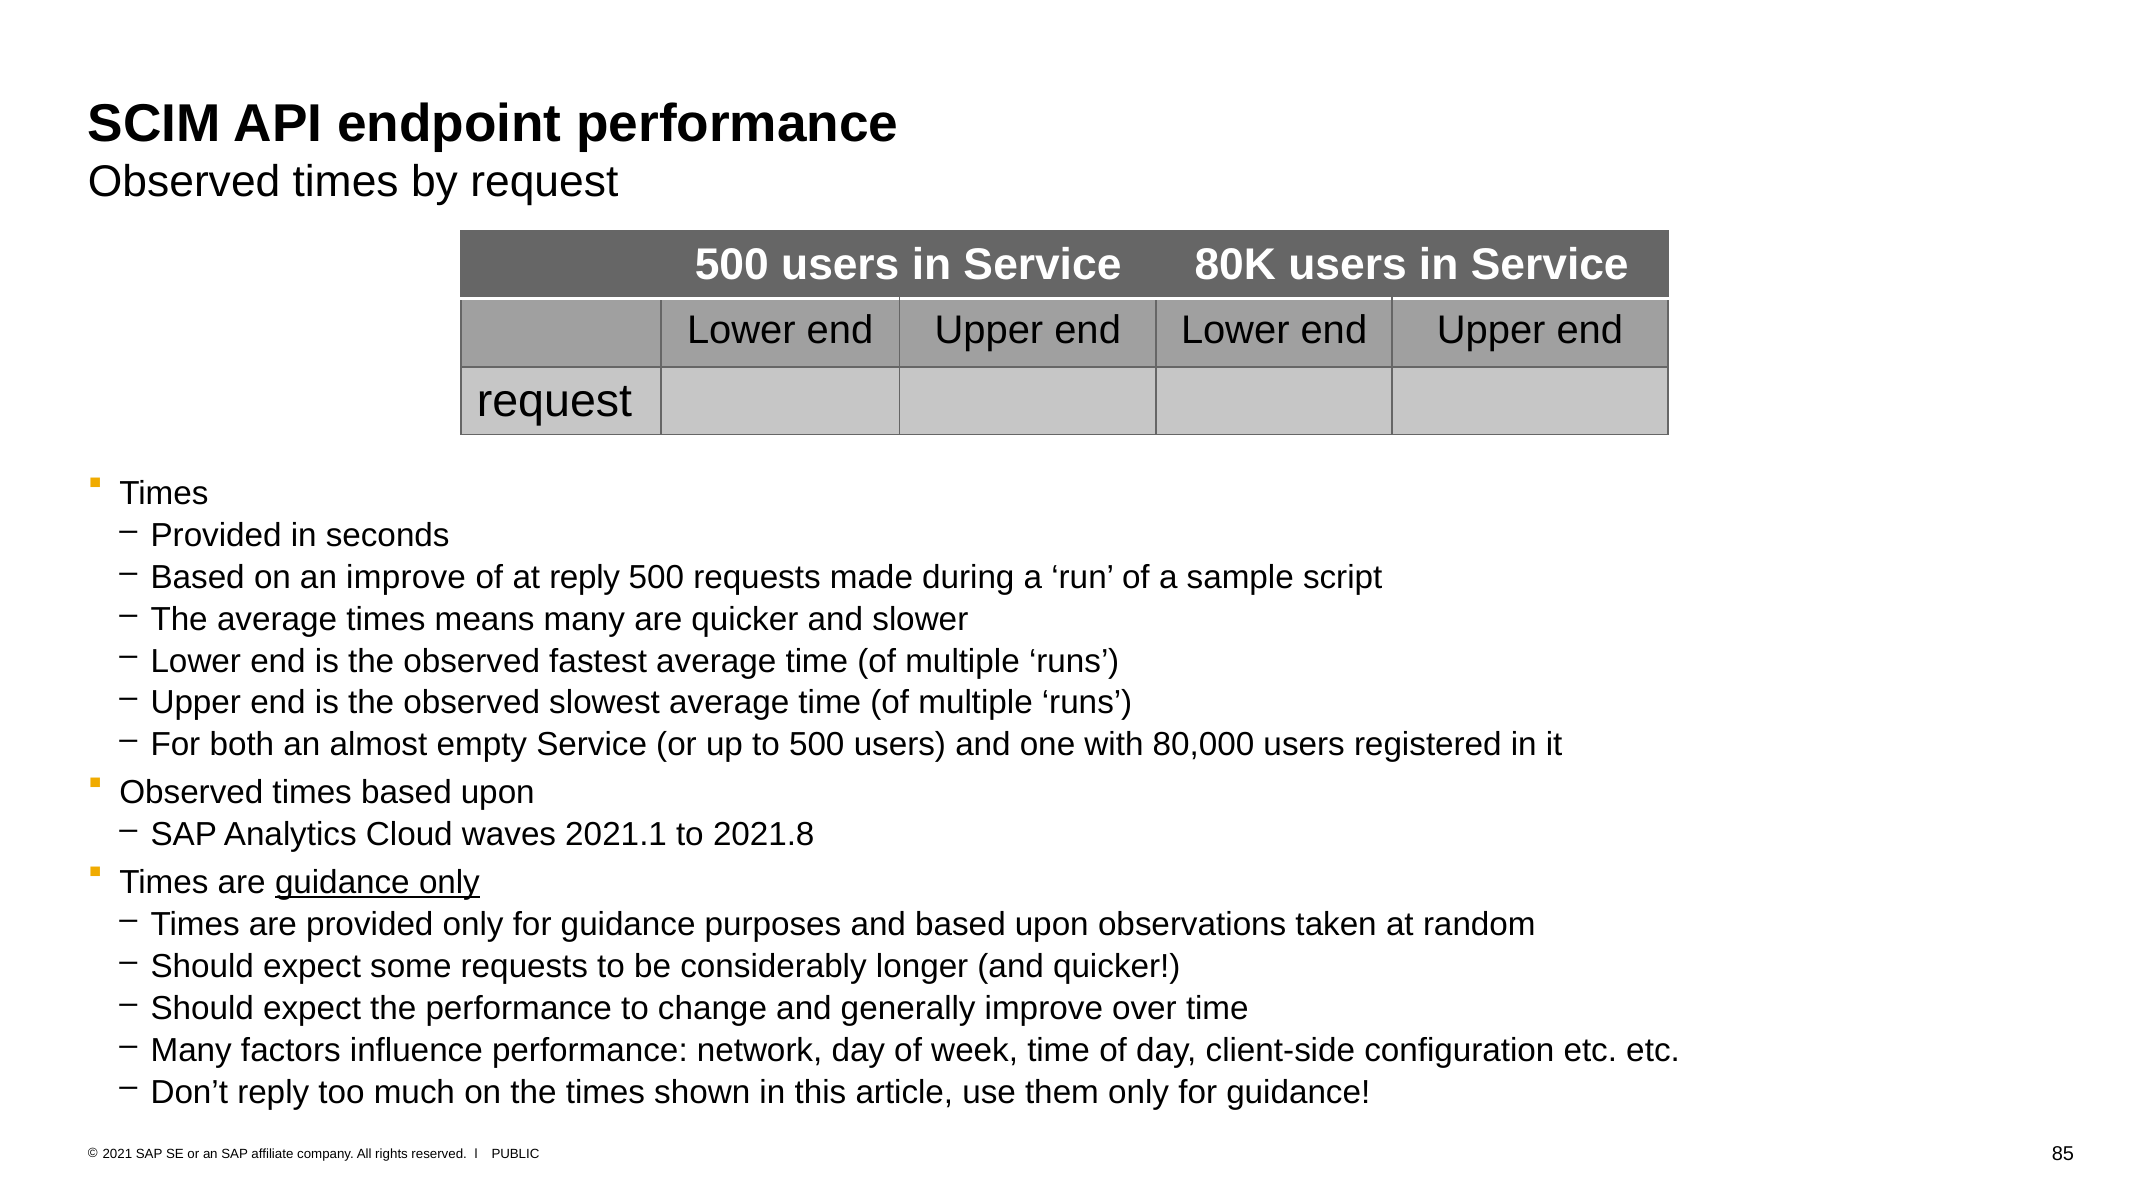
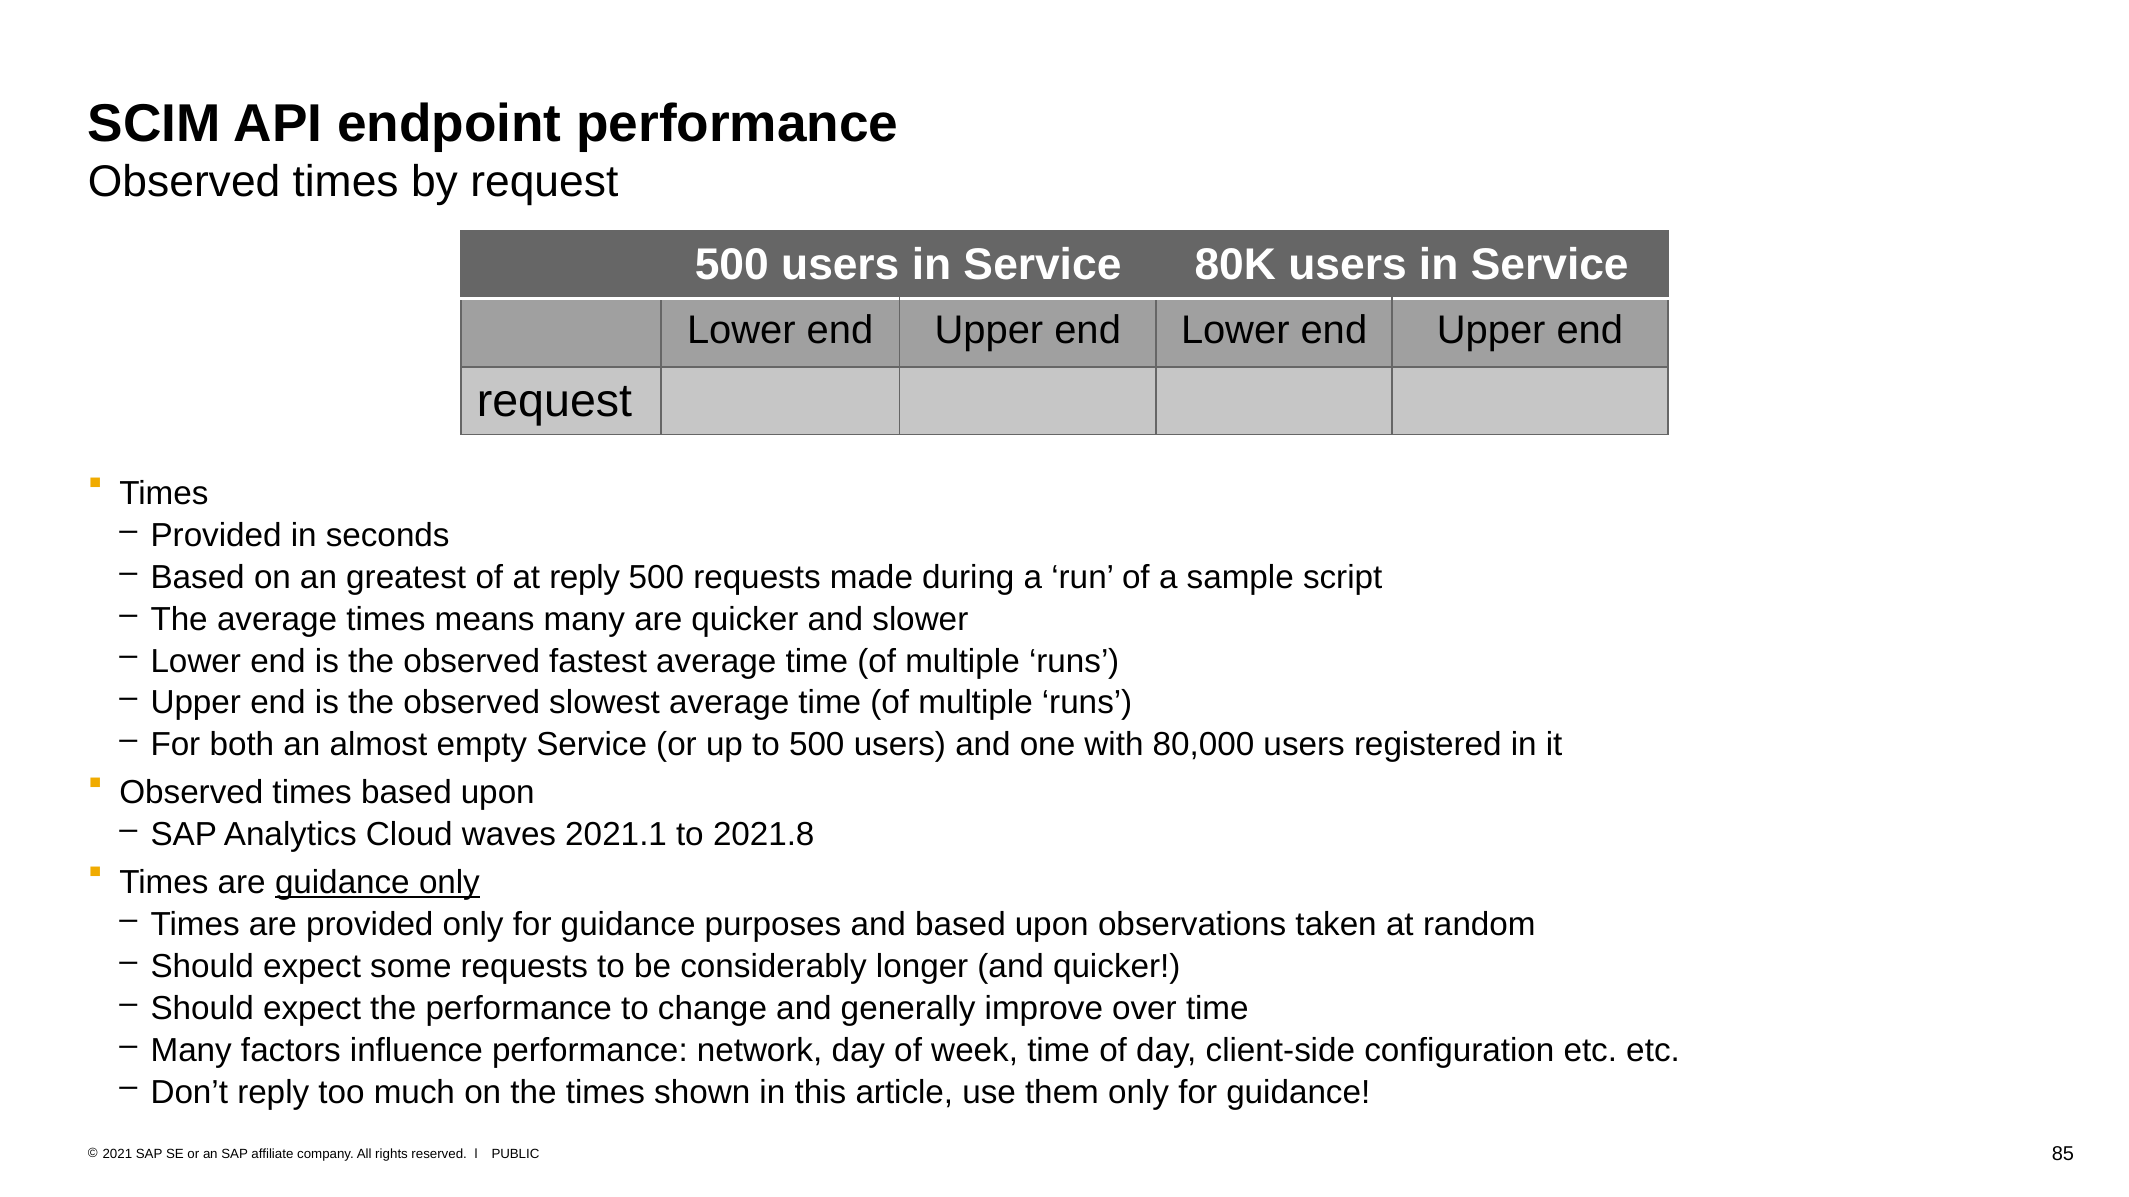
an improve: improve -> greatest
